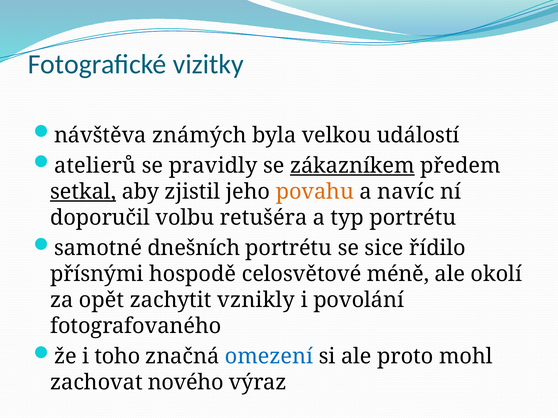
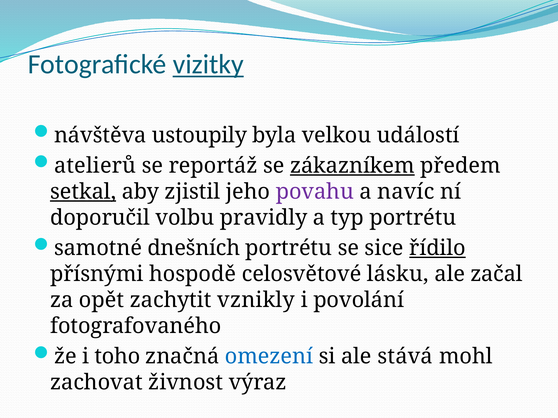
vizitky underline: none -> present
známých: známých -> ustoupily
pravidly: pravidly -> reportáž
povahu colour: orange -> purple
retušéra: retušéra -> pravidly
řídilo underline: none -> present
méně: méně -> lásku
okolí: okolí -> začal
proto: proto -> stává
nového: nového -> živnost
